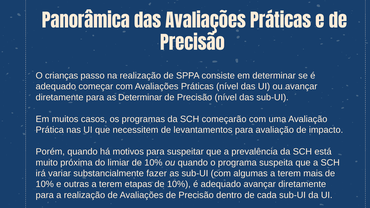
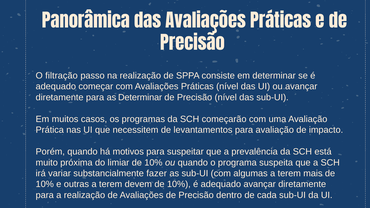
crianças: crianças -> filtração
etapas: etapas -> devem
